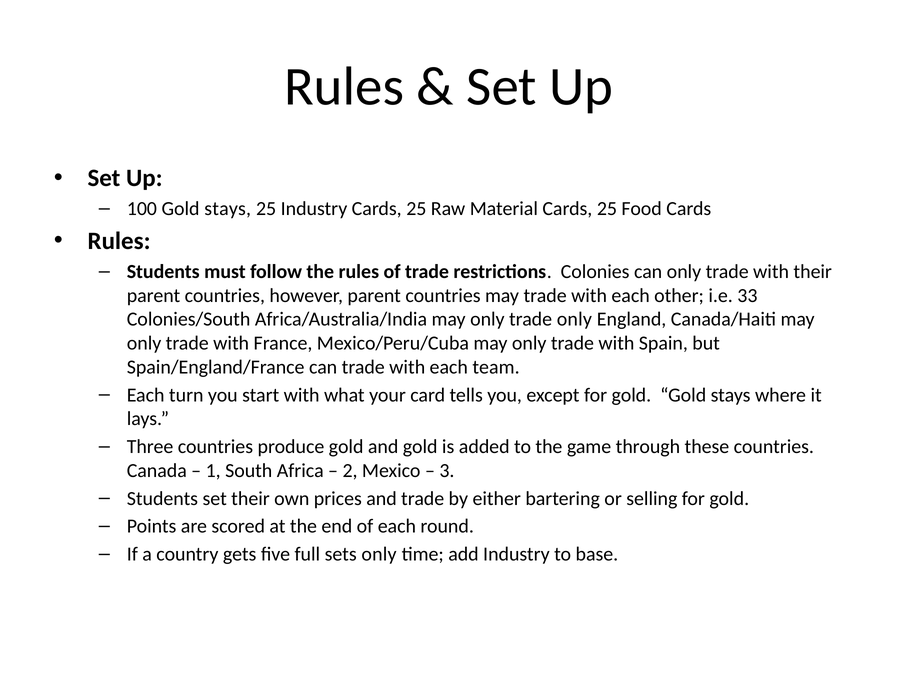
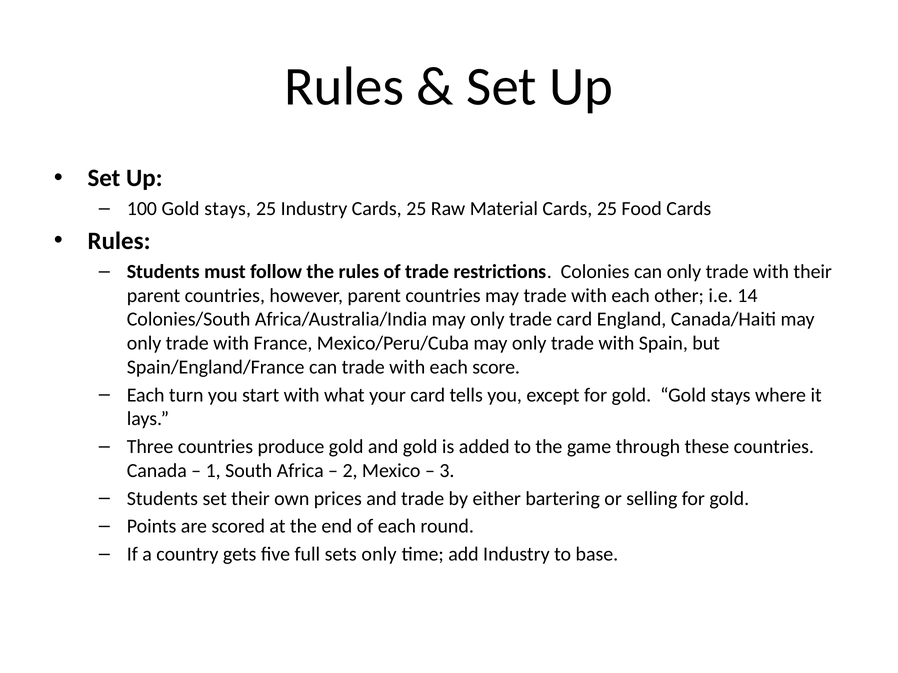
33: 33 -> 14
trade only: only -> card
team: team -> score
